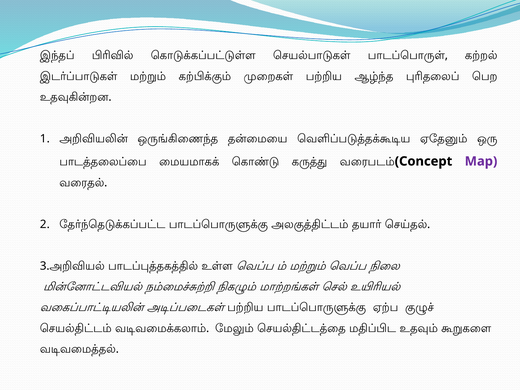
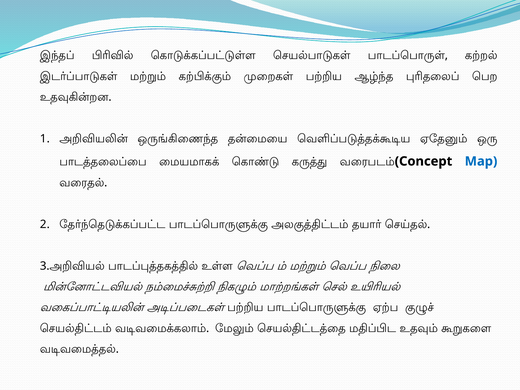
Map colour: purple -> blue
